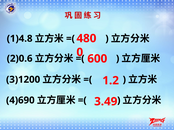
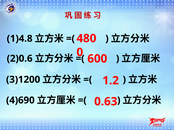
3.49: 3.49 -> 0.63
